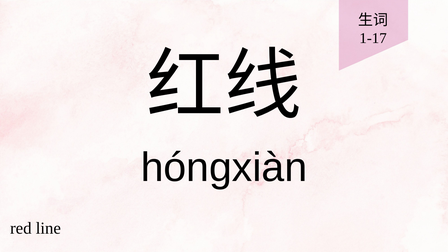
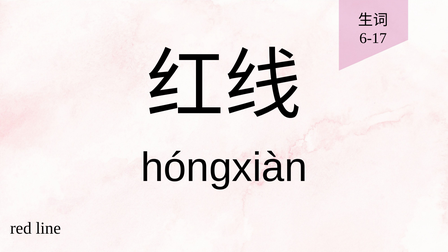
1-17: 1-17 -> 6-17
